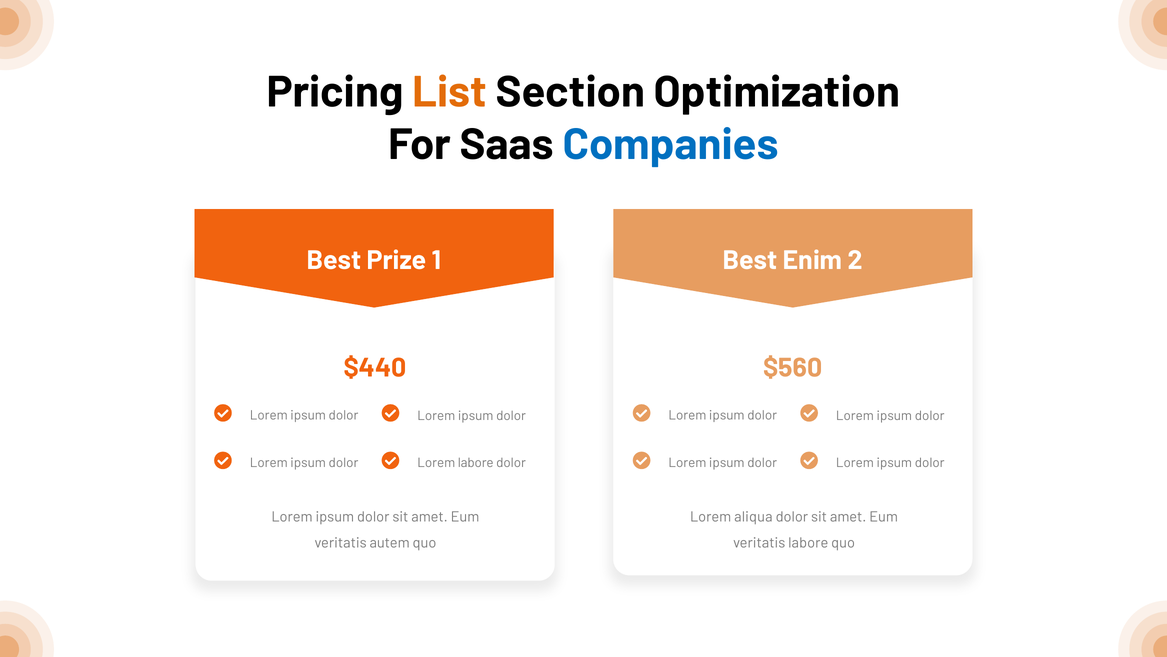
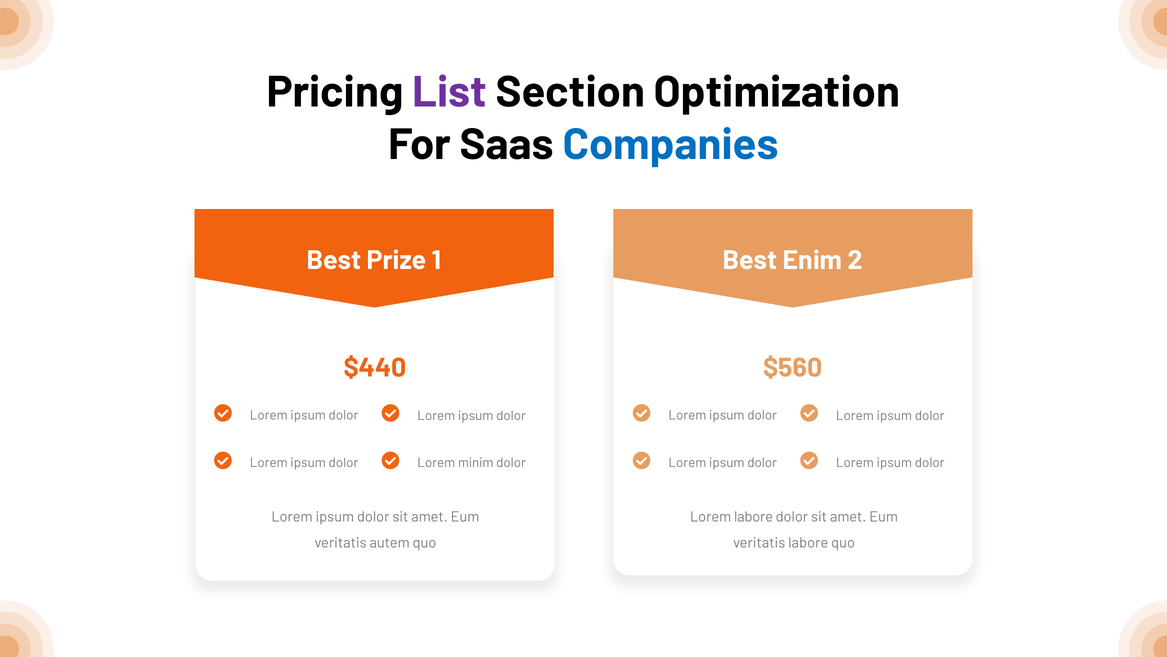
List colour: orange -> purple
Lorem labore: labore -> minim
Lorem aliqua: aliqua -> labore
